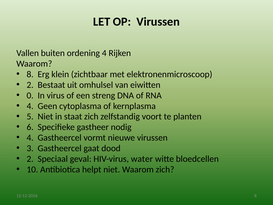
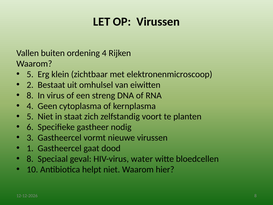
8 at (30, 74): 8 -> 5
0 at (30, 95): 0 -> 8
4 at (30, 138): 4 -> 3
3: 3 -> 1
2 at (30, 159): 2 -> 8
Waarom zich: zich -> hier
